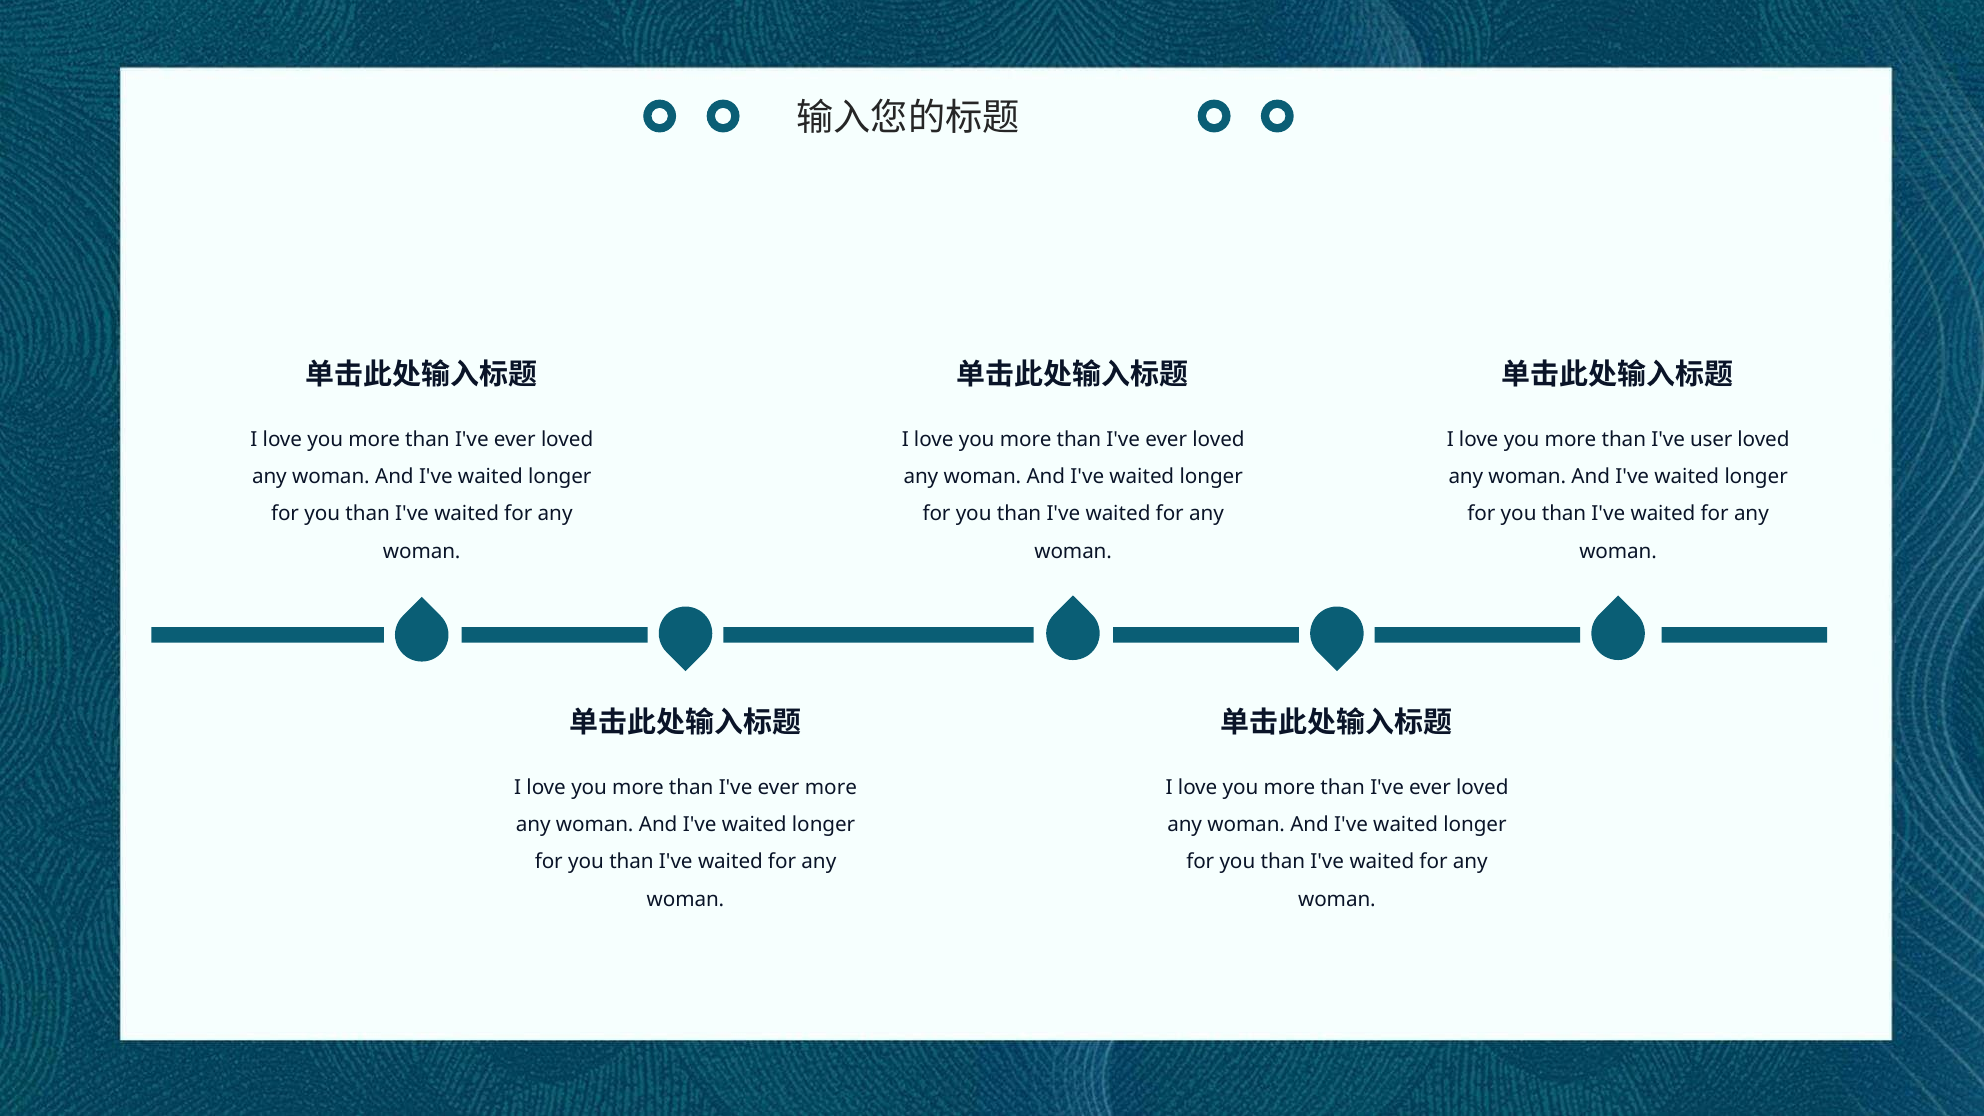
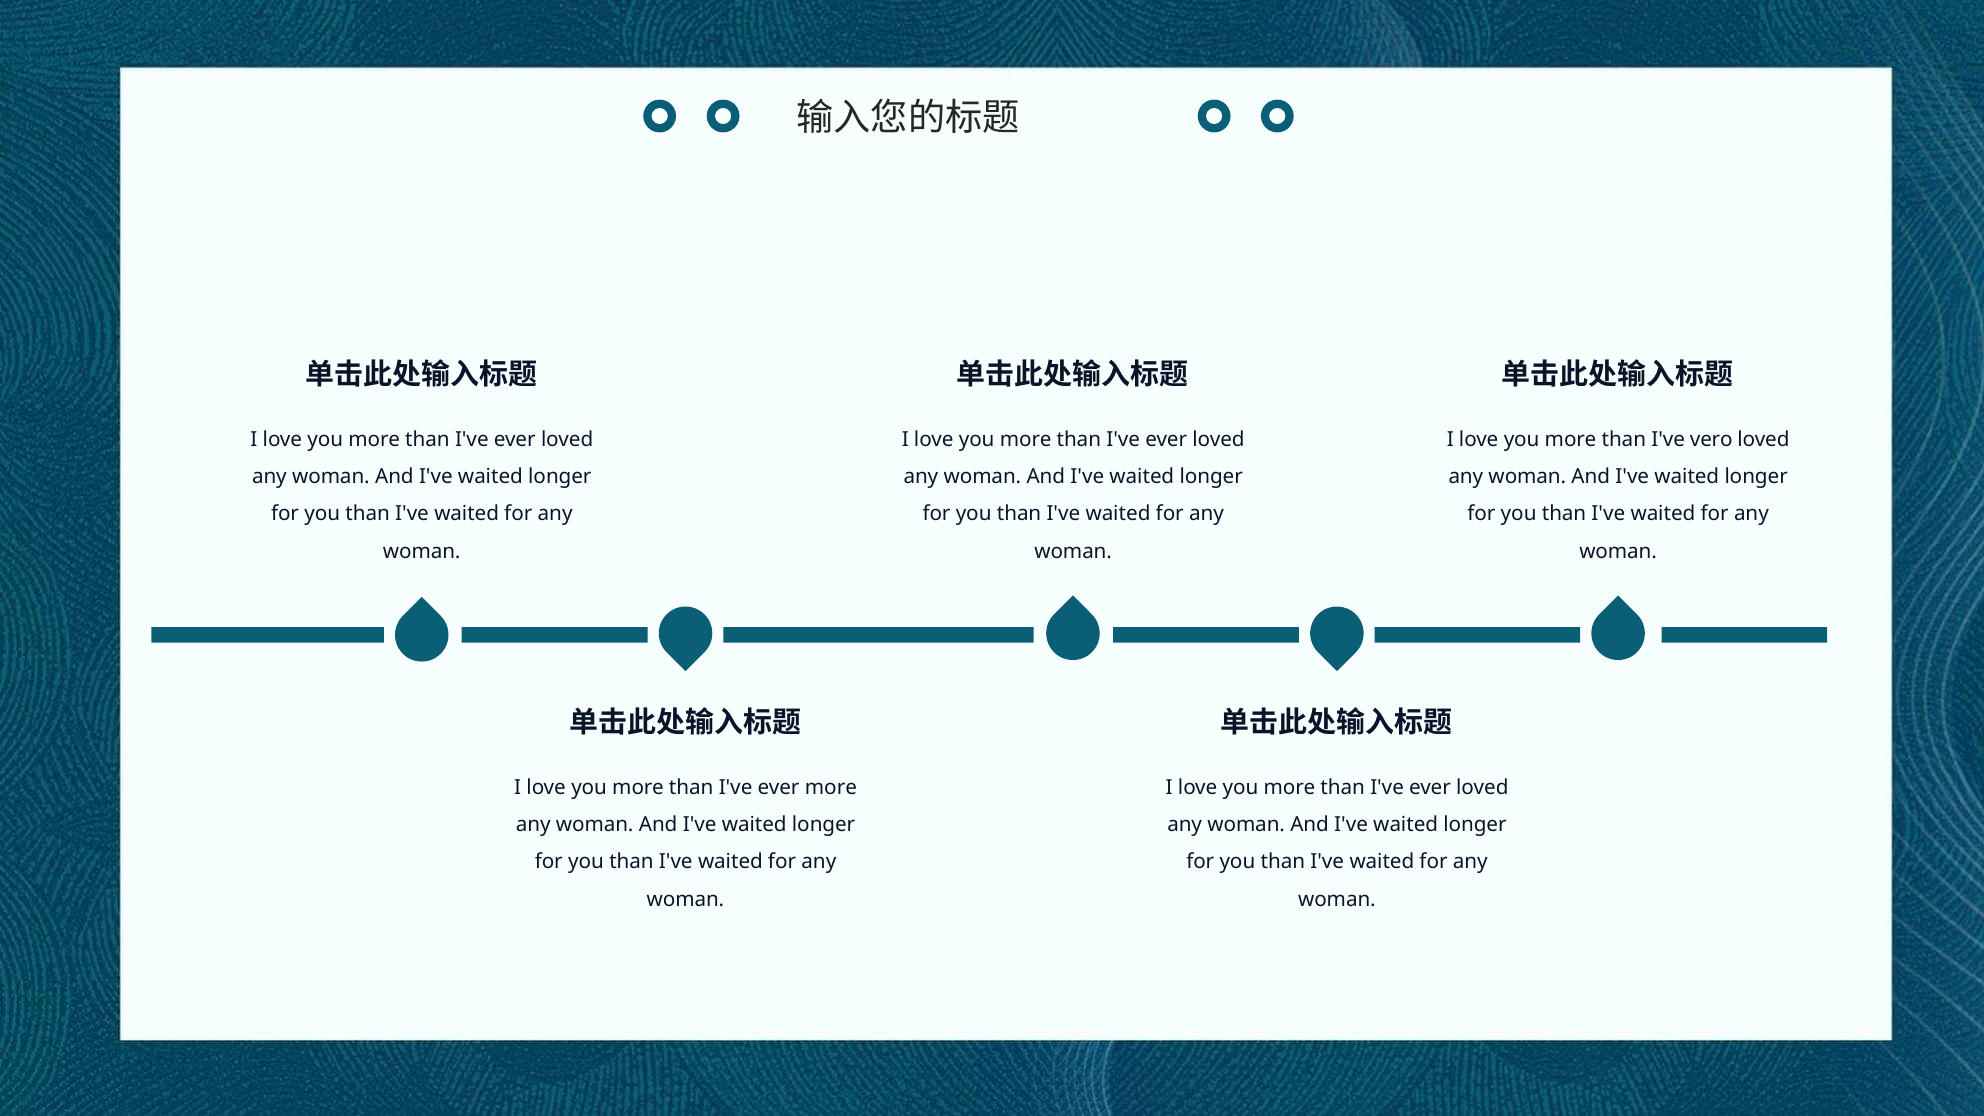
user: user -> vero
